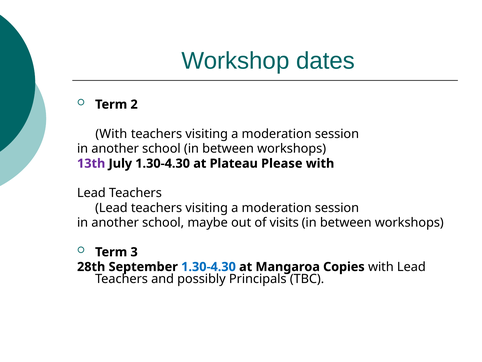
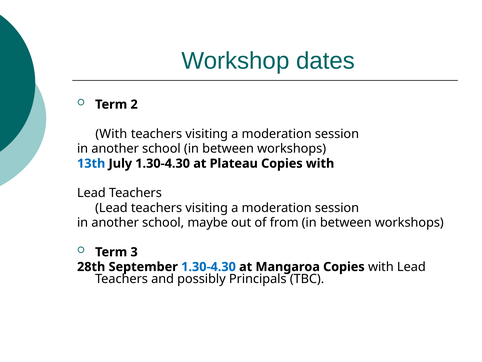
13th colour: purple -> blue
Plateau Please: Please -> Copies
visits: visits -> from
